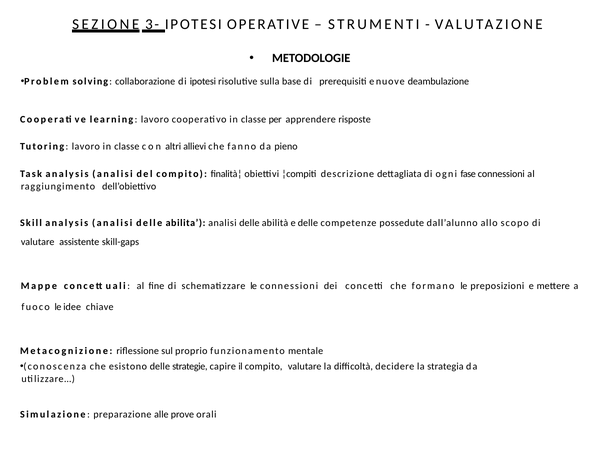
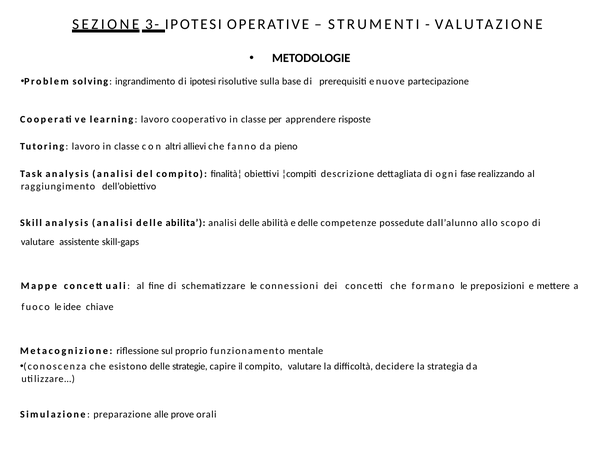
collaborazione: collaborazione -> ingrandimento
deambulazione: deambulazione -> partecipazione
fase connessioni: connessioni -> realizzando
